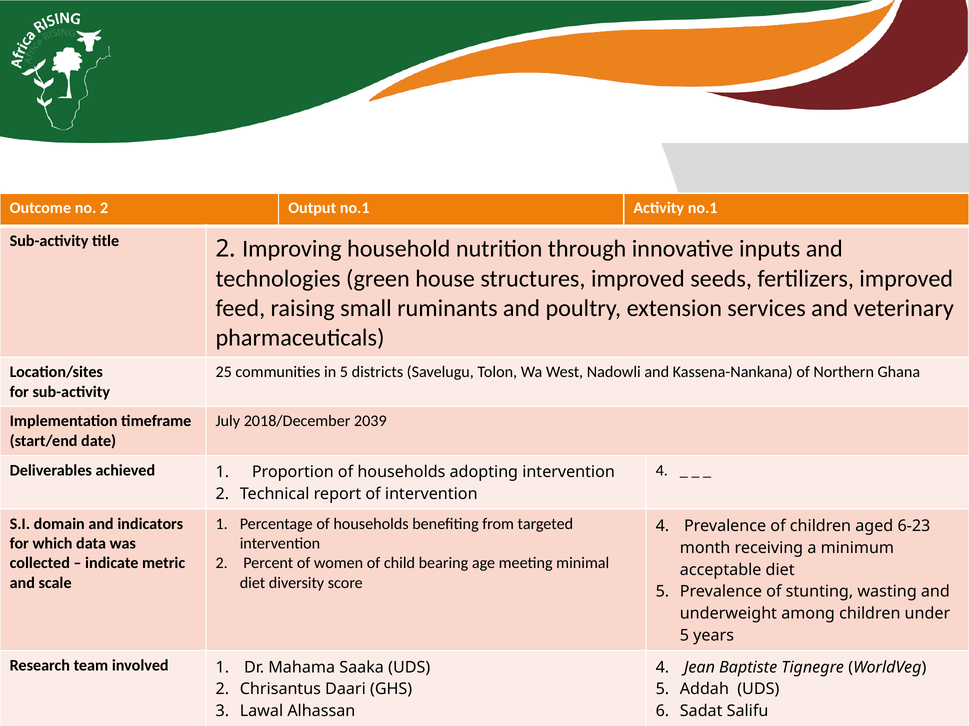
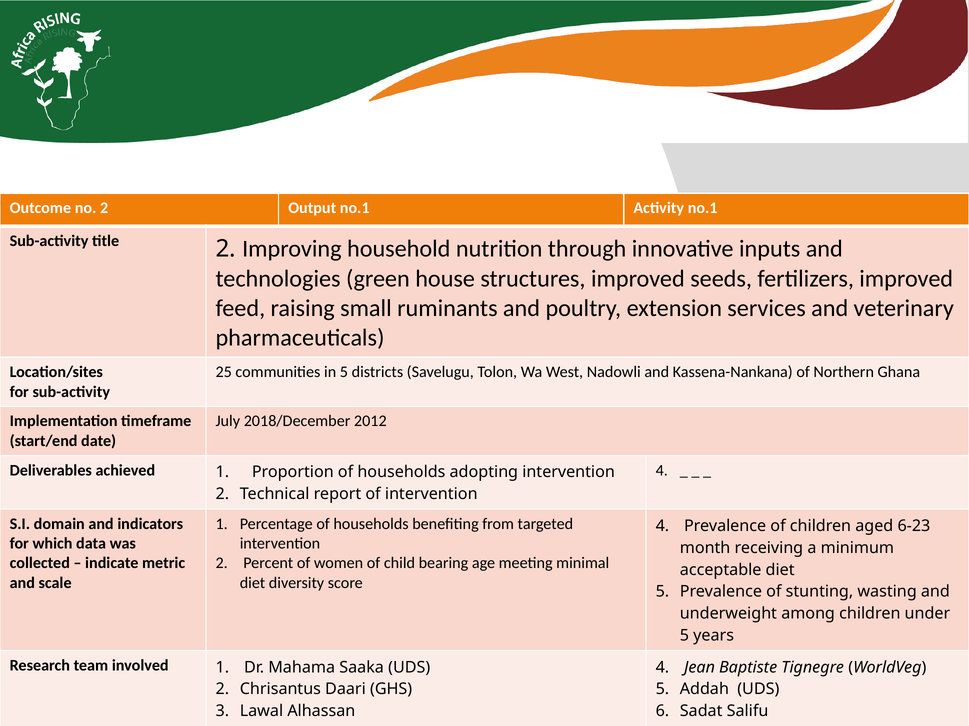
2039: 2039 -> 2012
